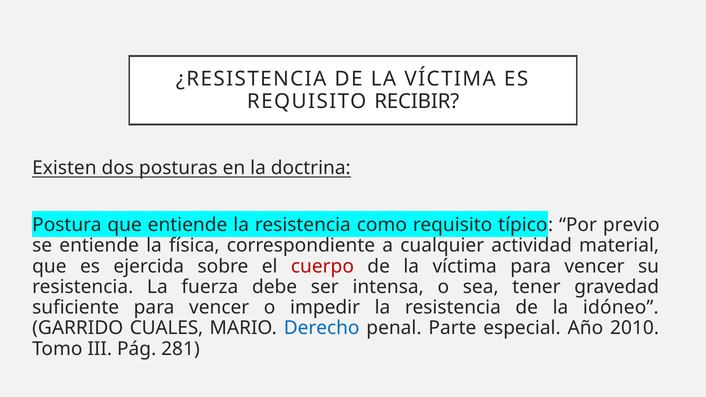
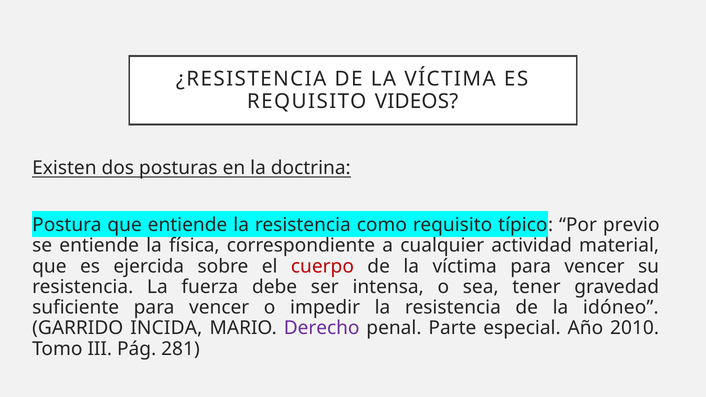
RECIBIR: RECIBIR -> VIDEOS
CUALES: CUALES -> INCIDA
Derecho colour: blue -> purple
